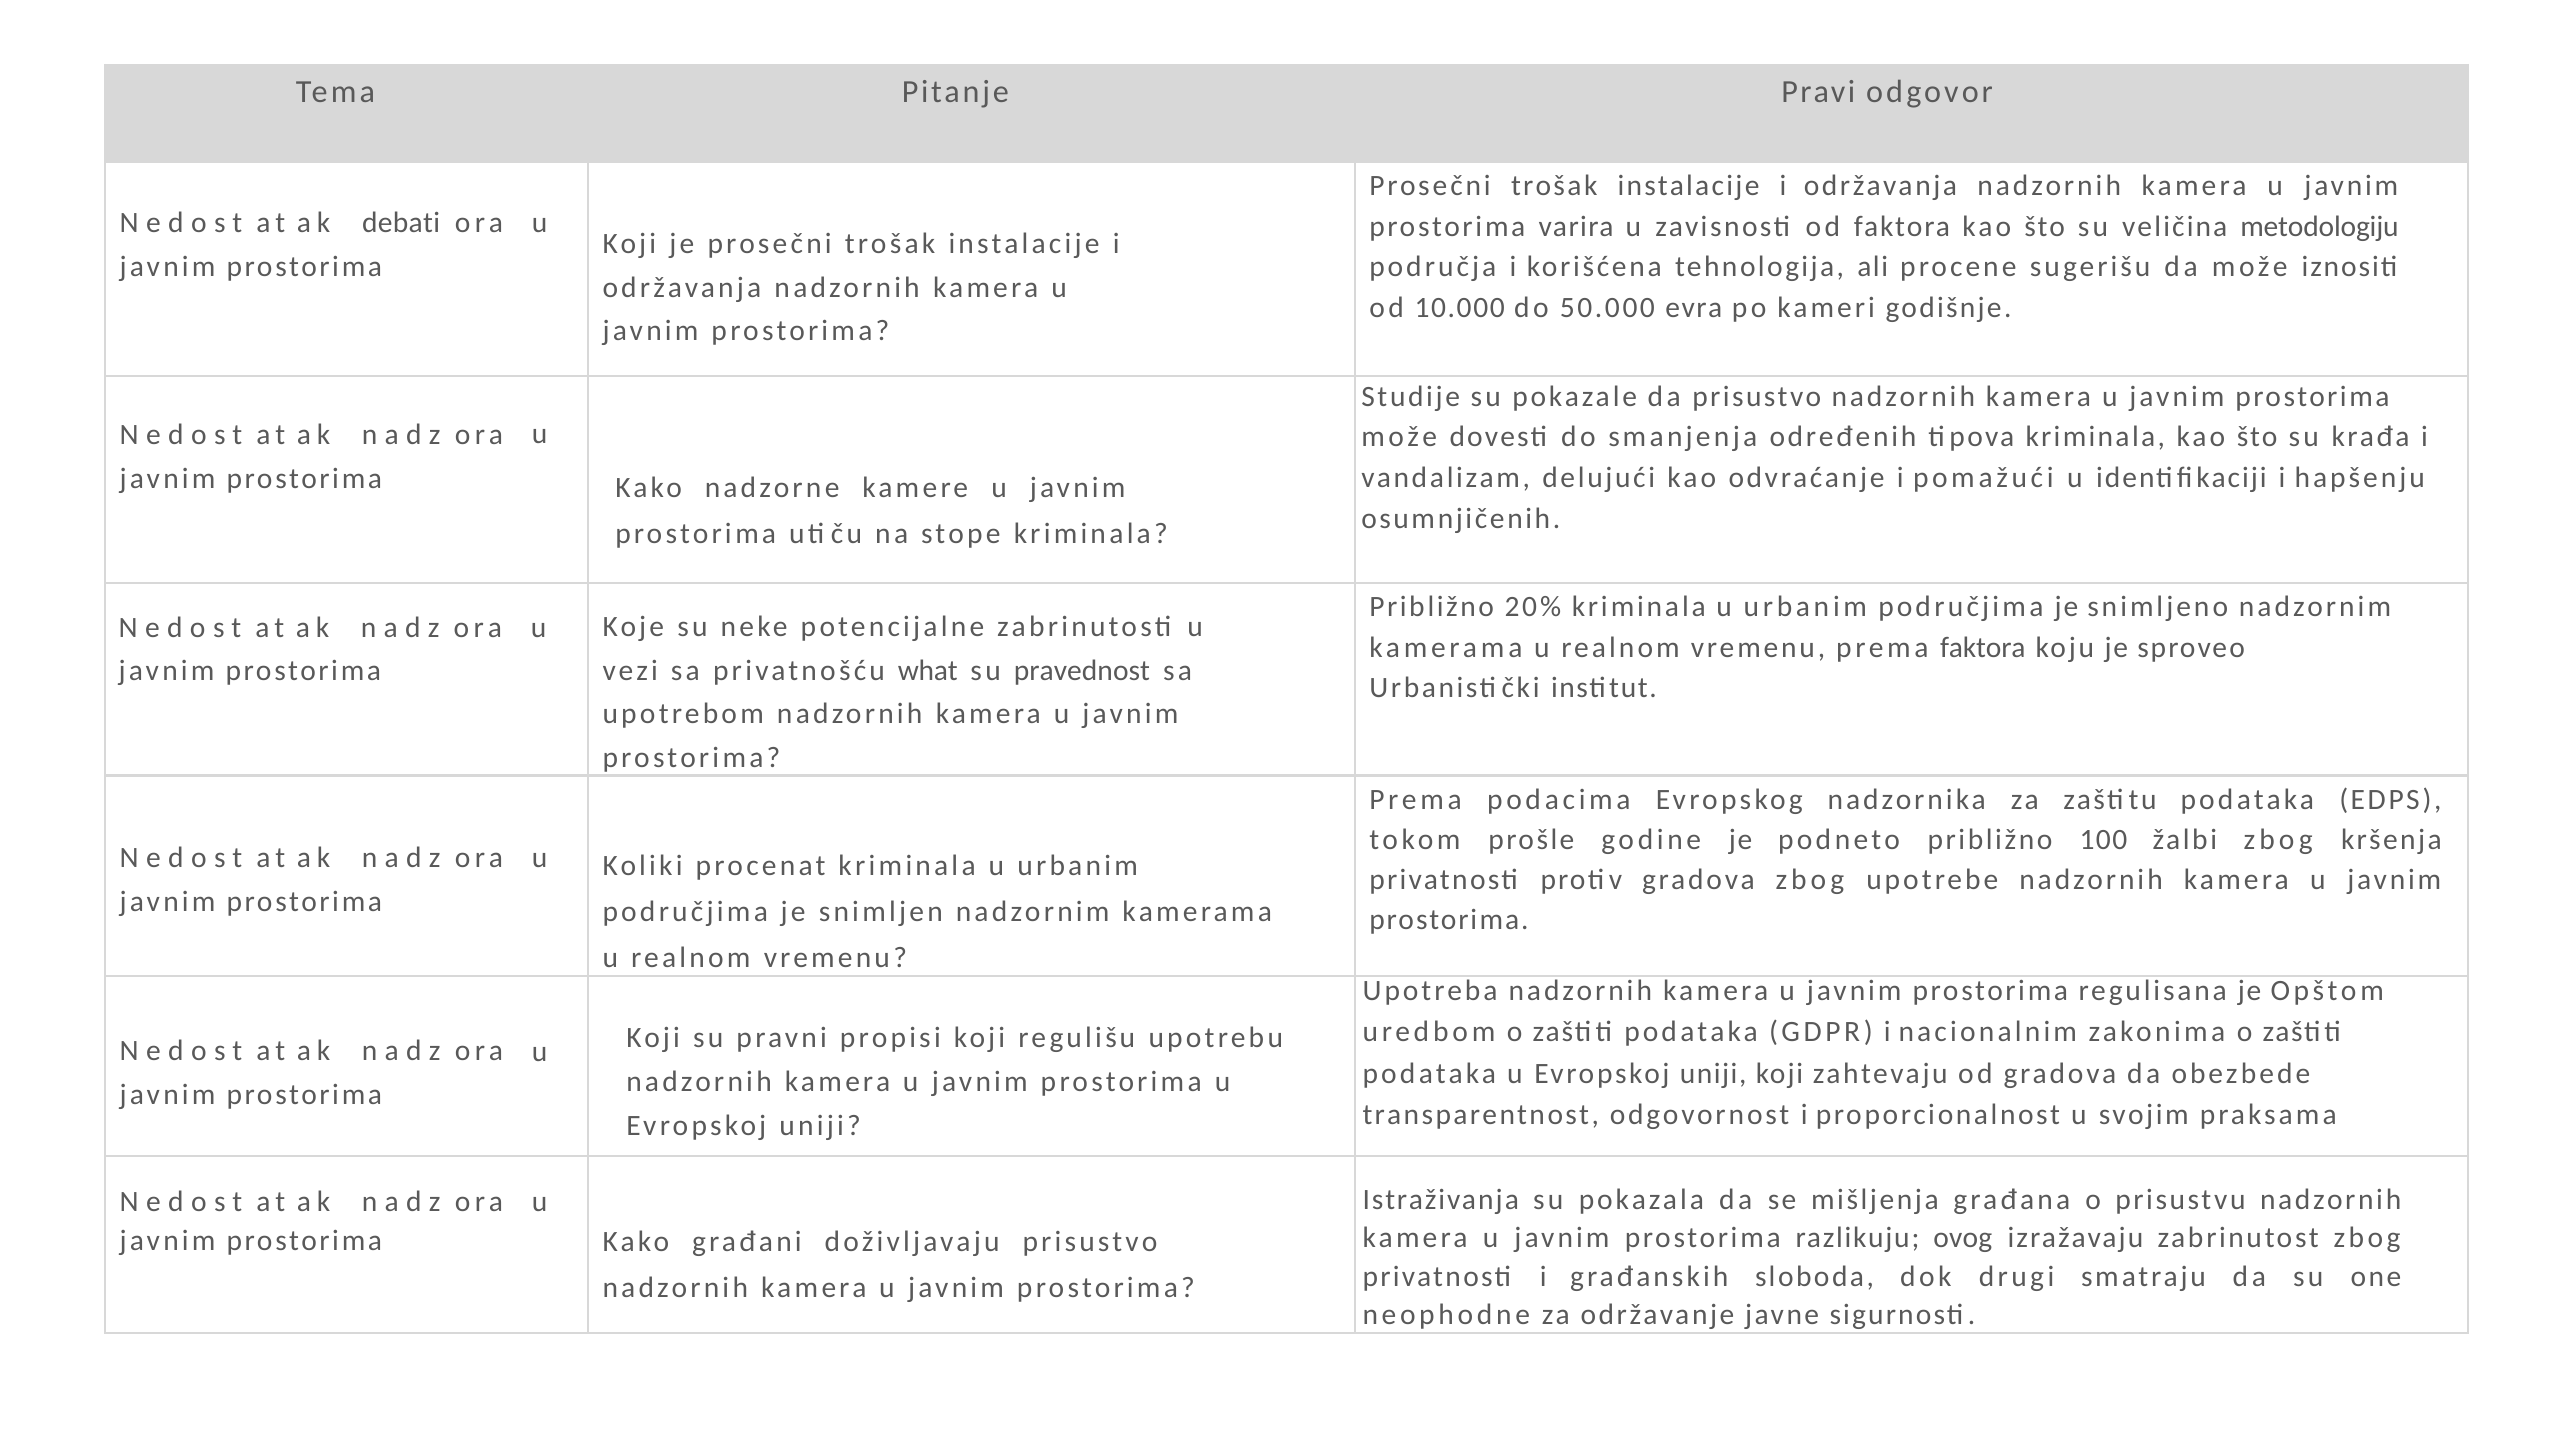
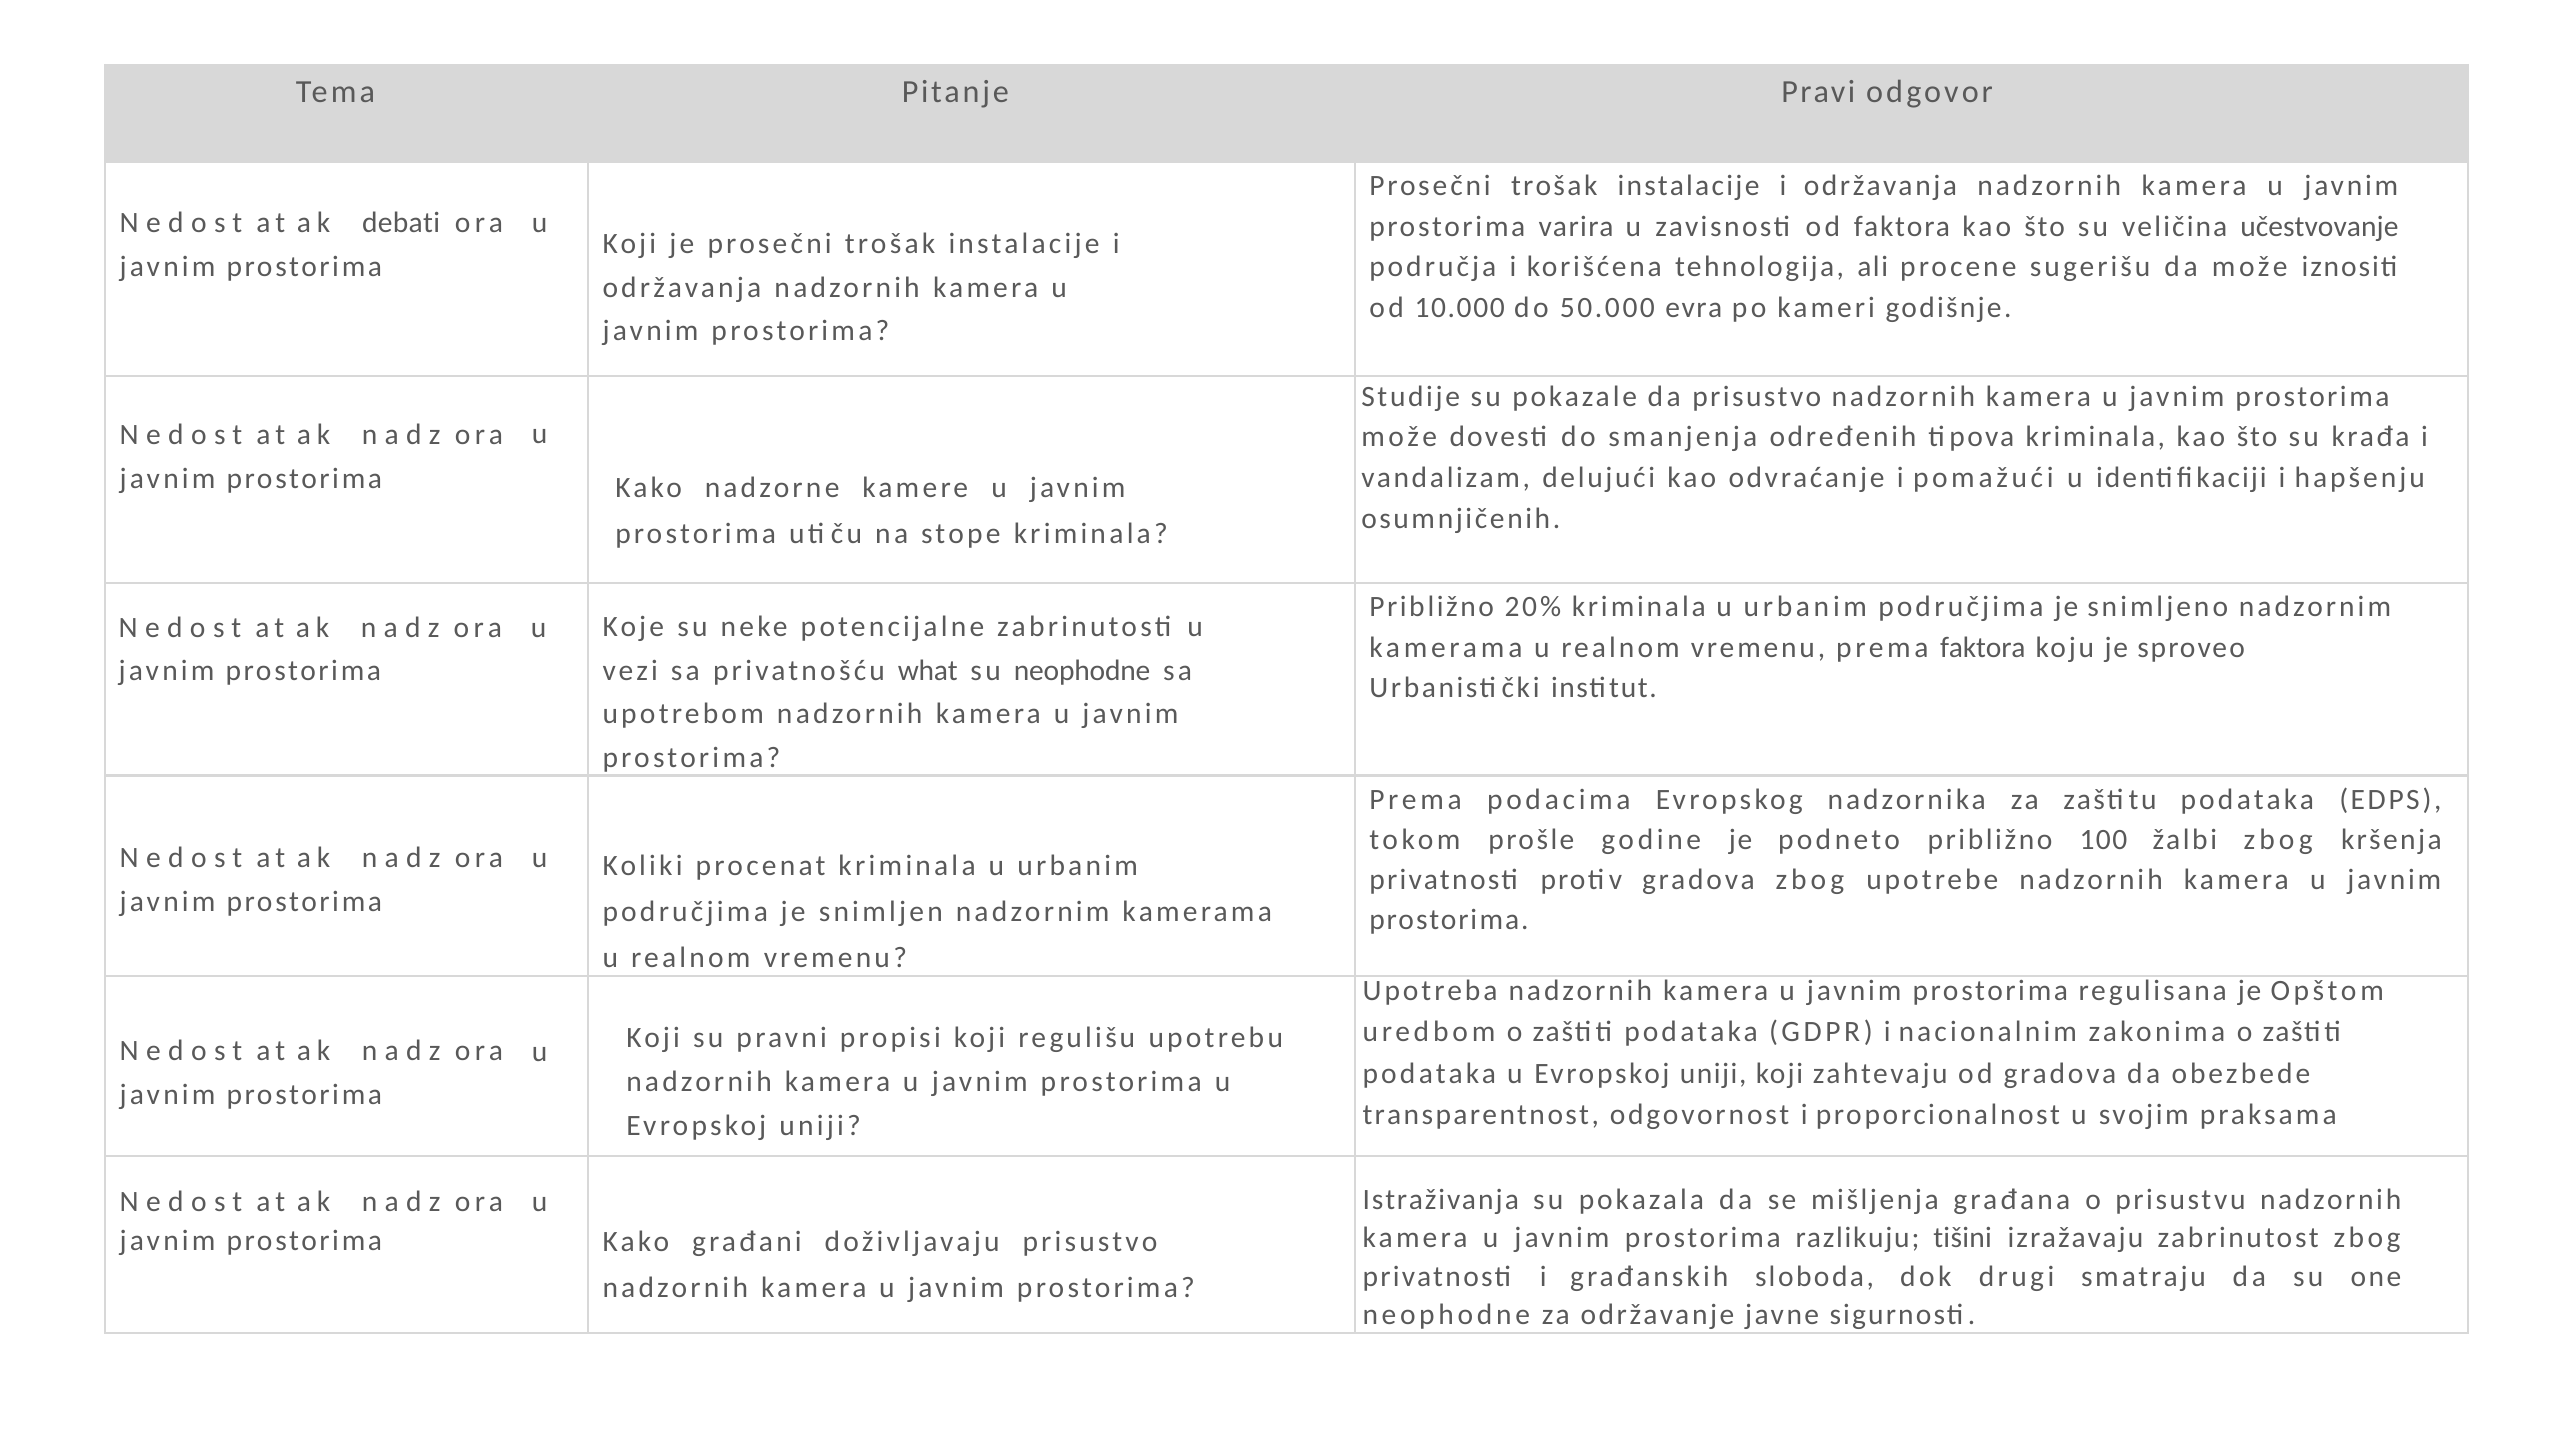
metodologiju: metodologiju -> učestvovanje
su pravednost: pravednost -> neophodne
ovog: ovog -> tišini
